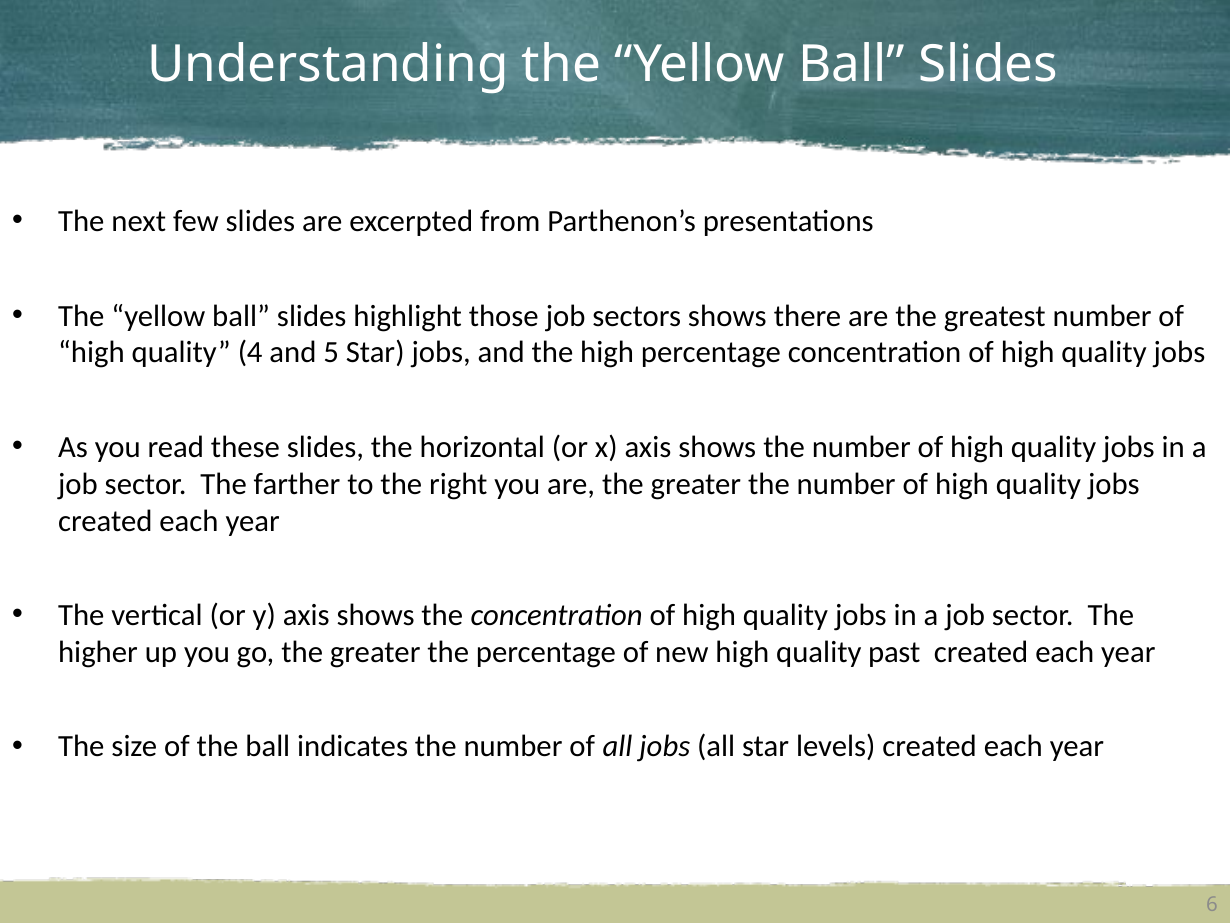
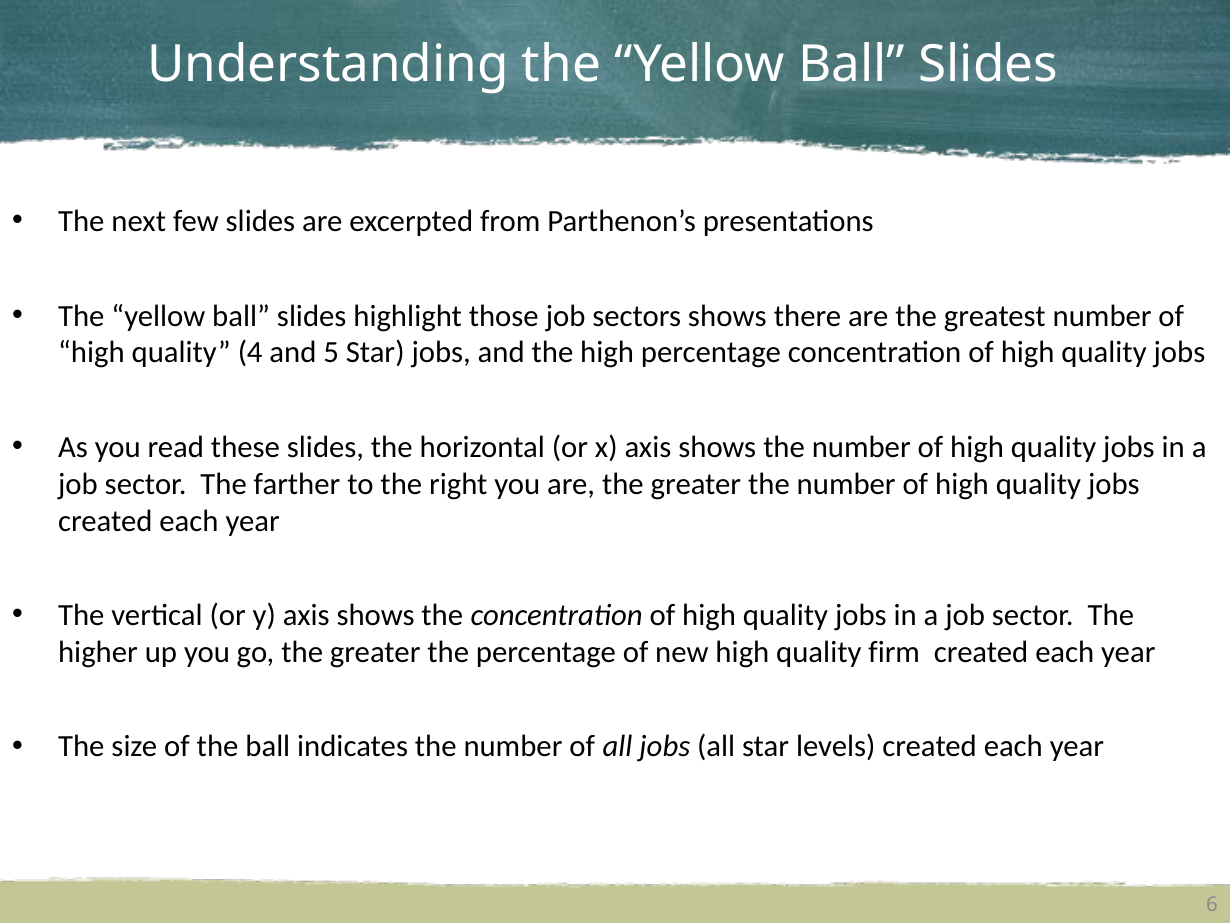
past: past -> firm
